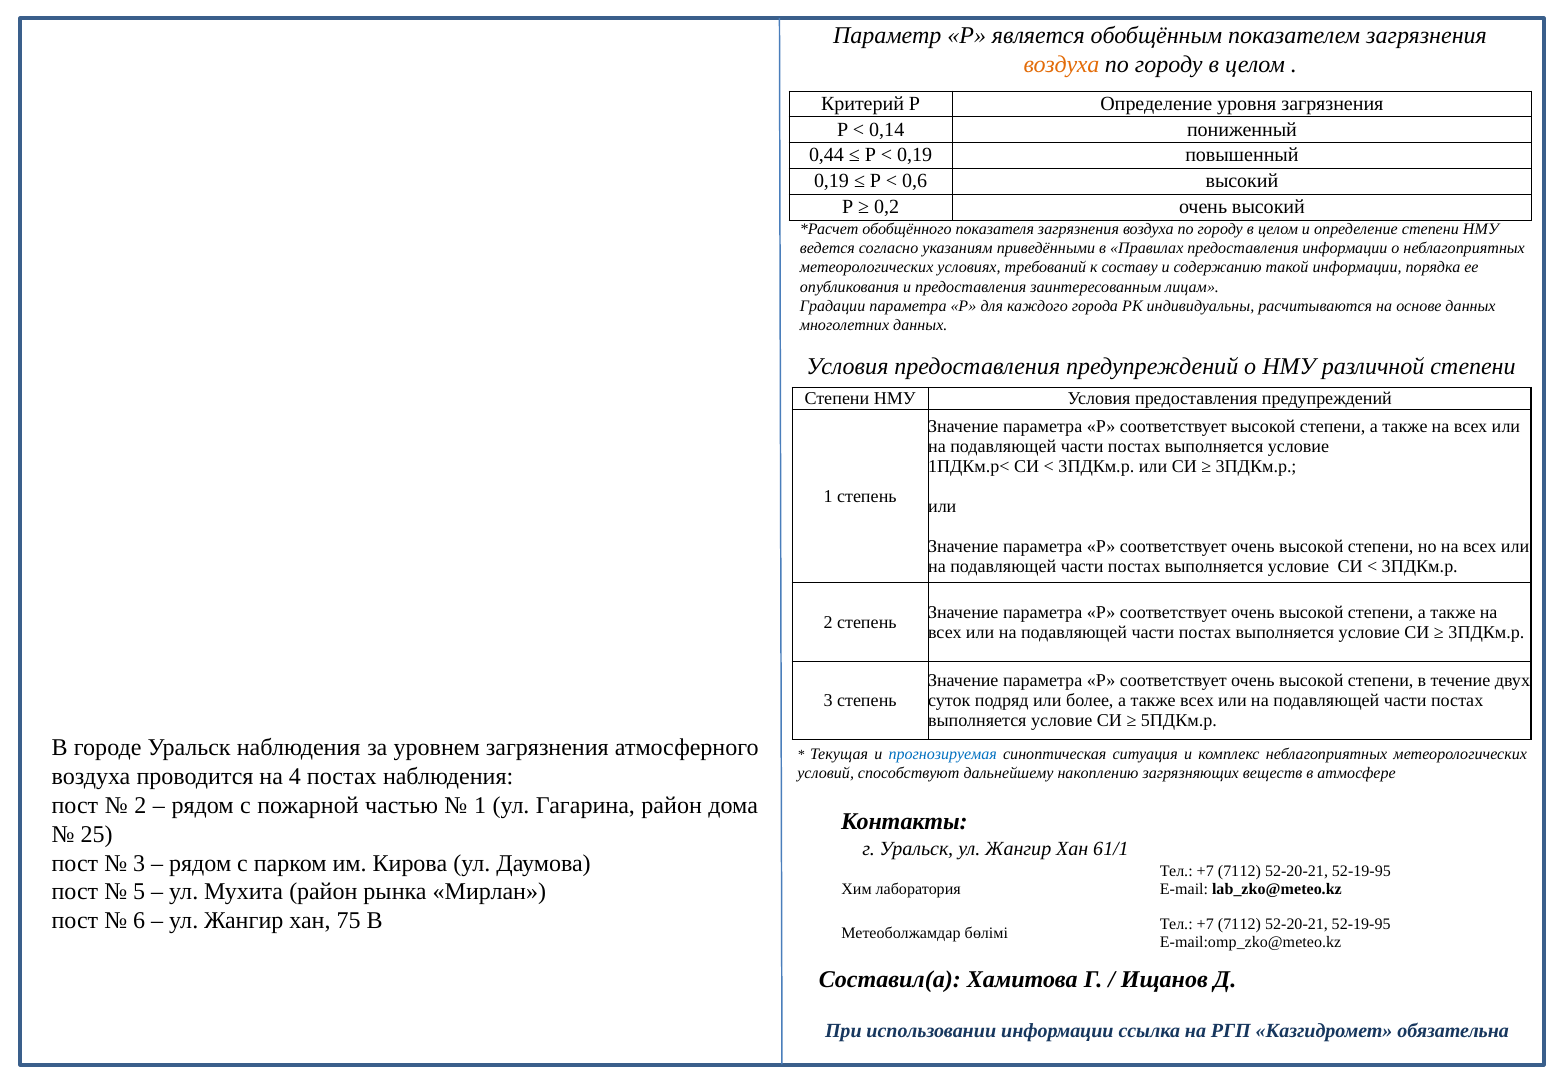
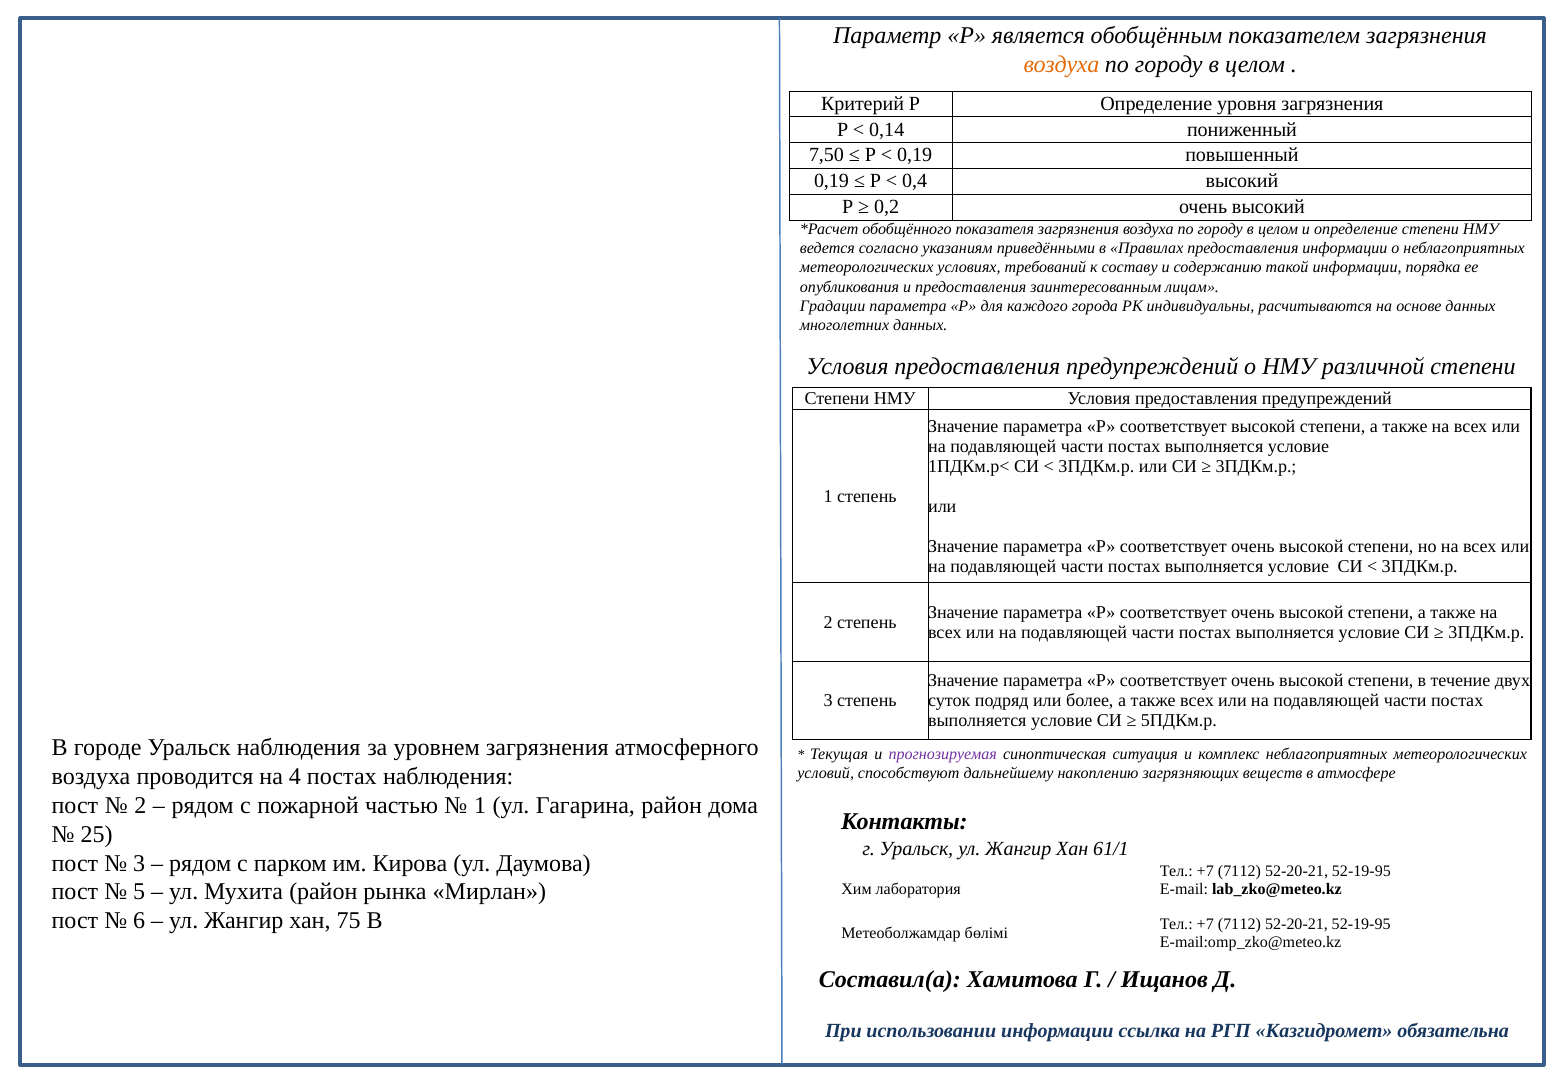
0,44: 0,44 -> 7,50
0,6: 0,6 -> 0,4
прогнозируемая colour: blue -> purple
